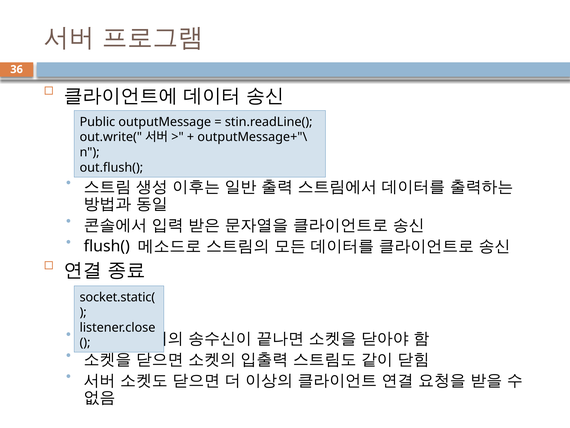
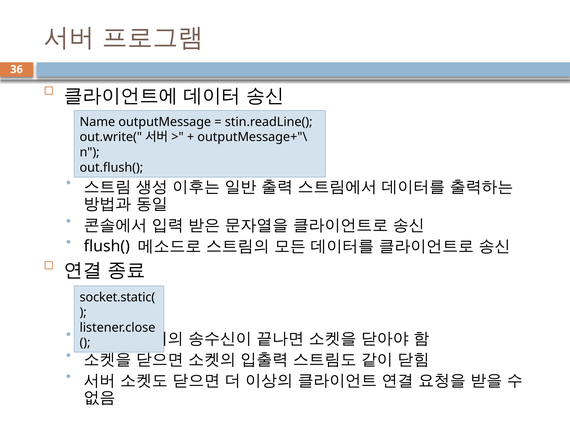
Public: Public -> Name
